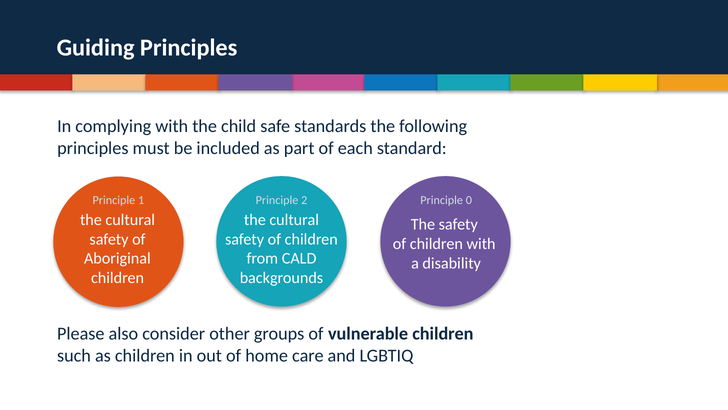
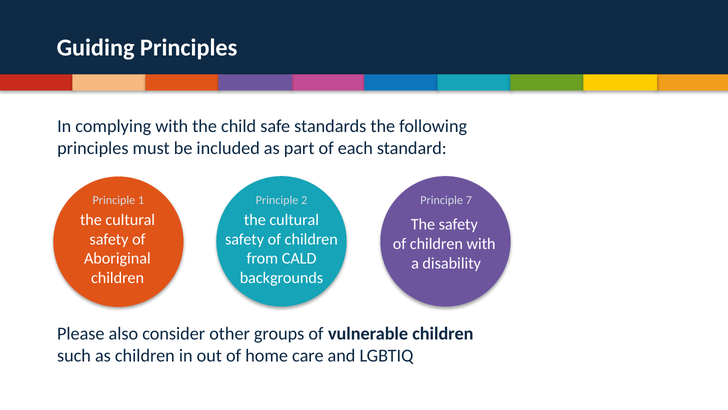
0: 0 -> 7
